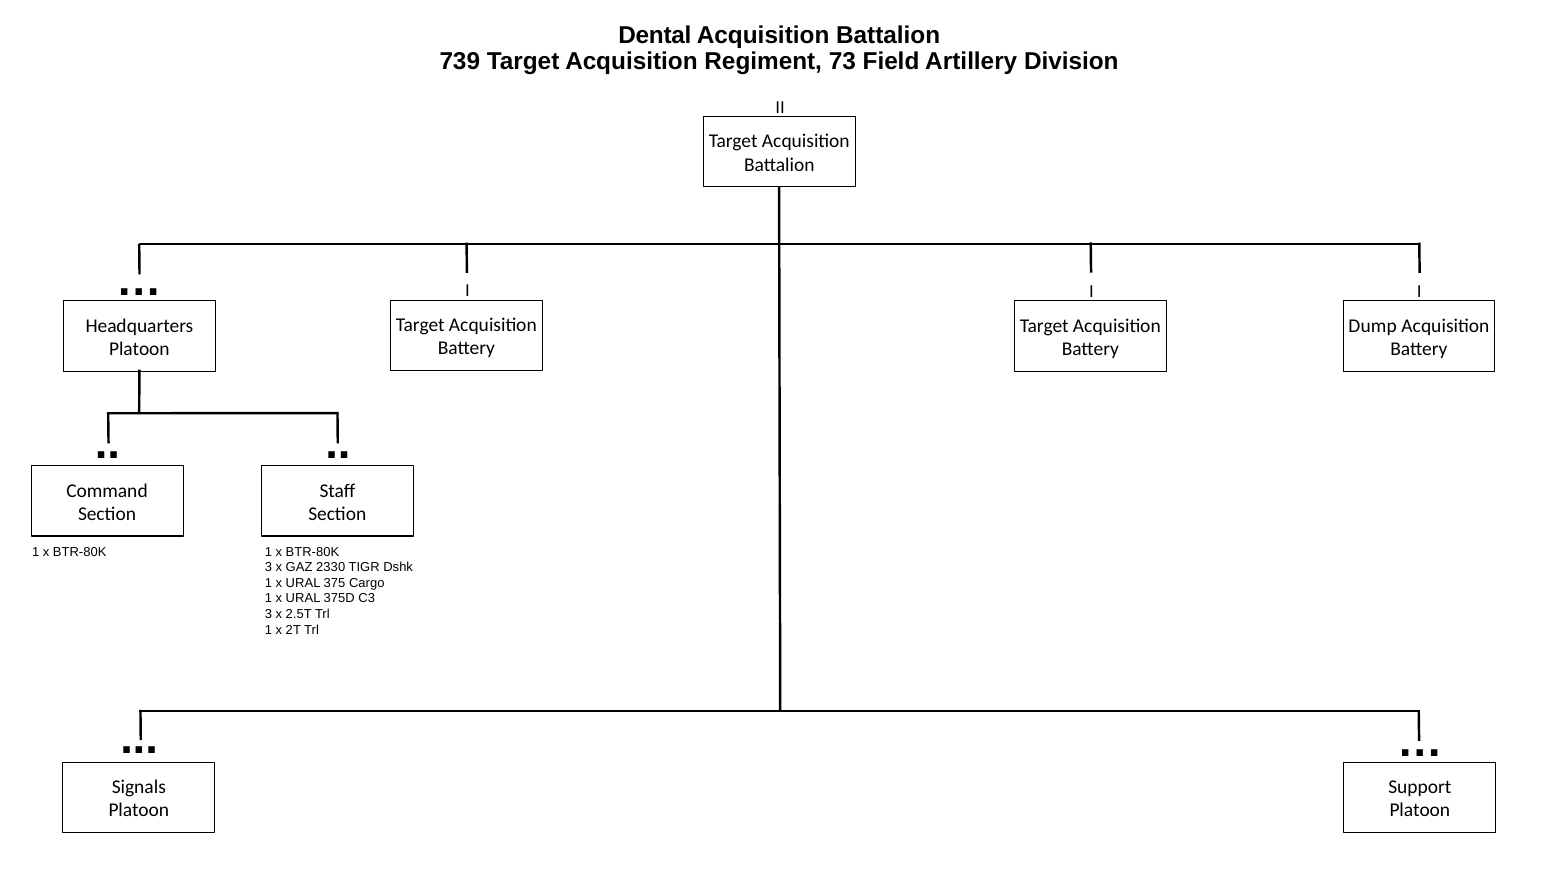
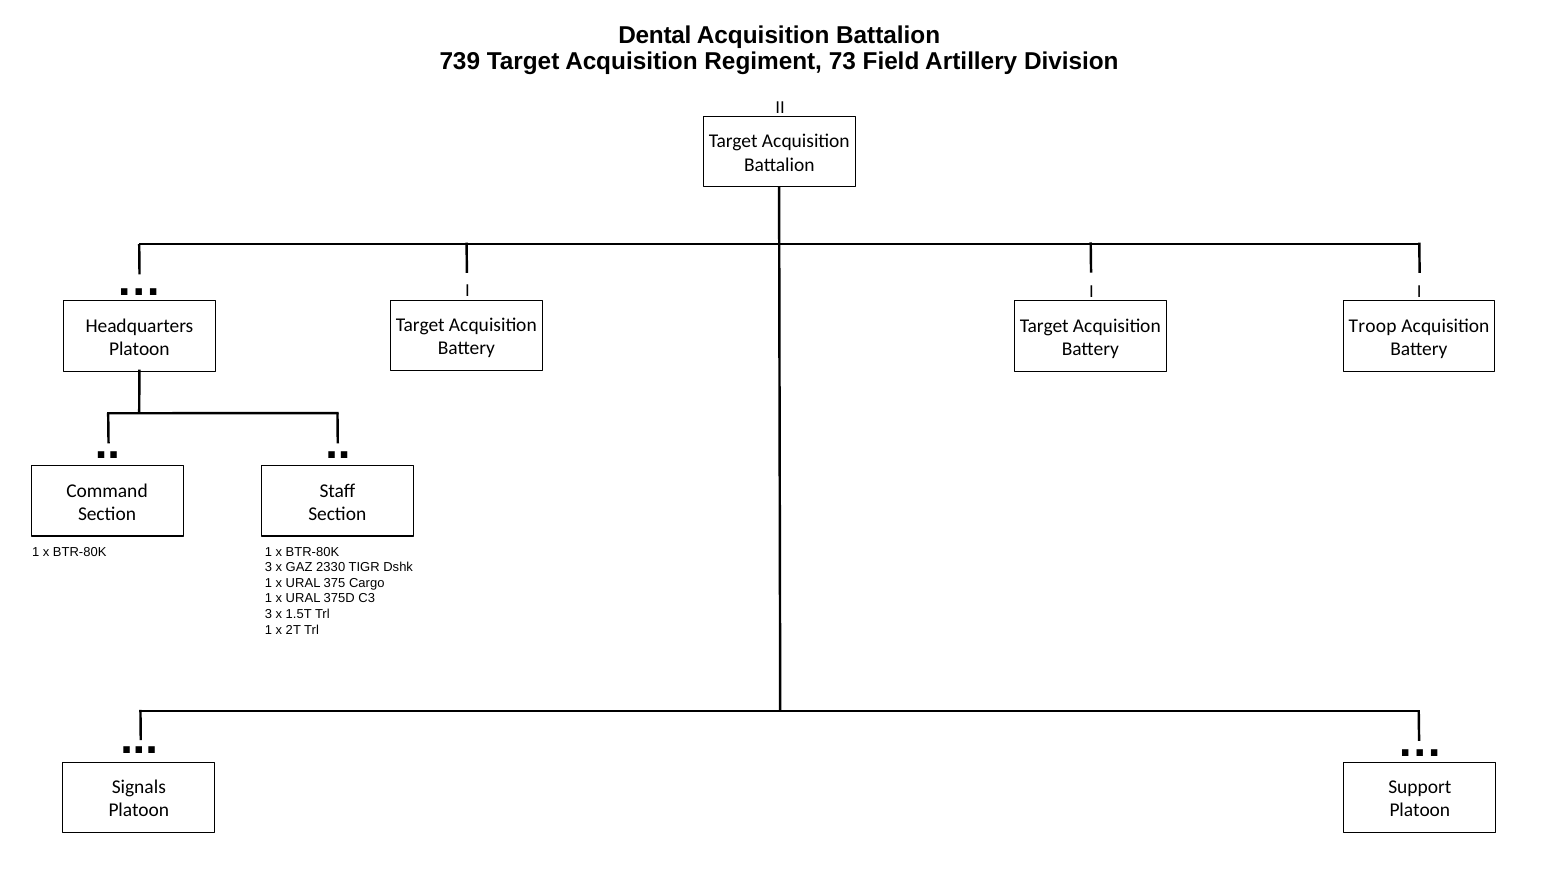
Dump: Dump -> Troop
2.5T: 2.5T -> 1.5T
